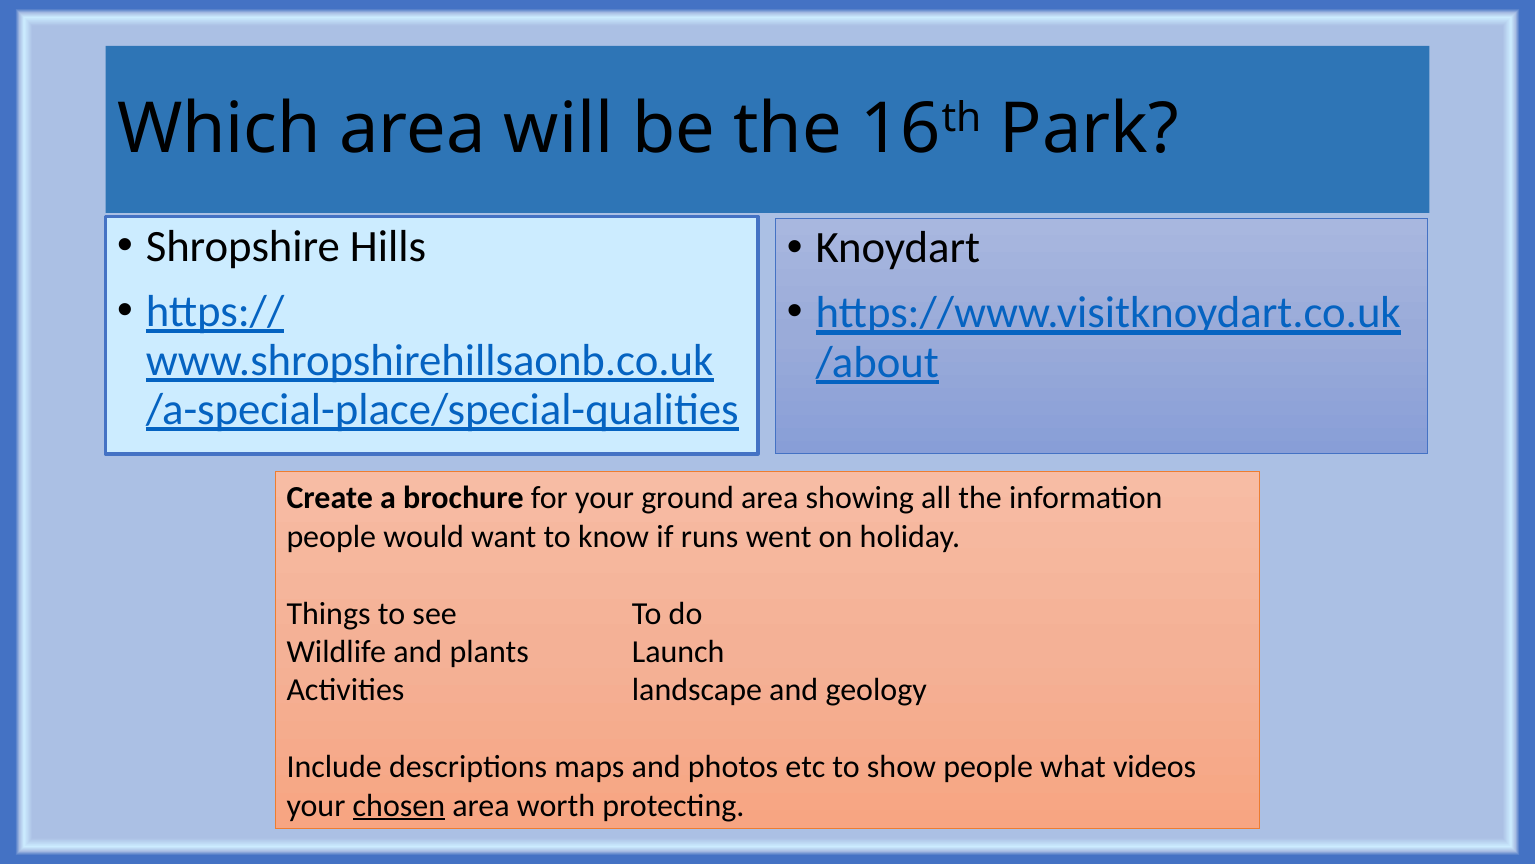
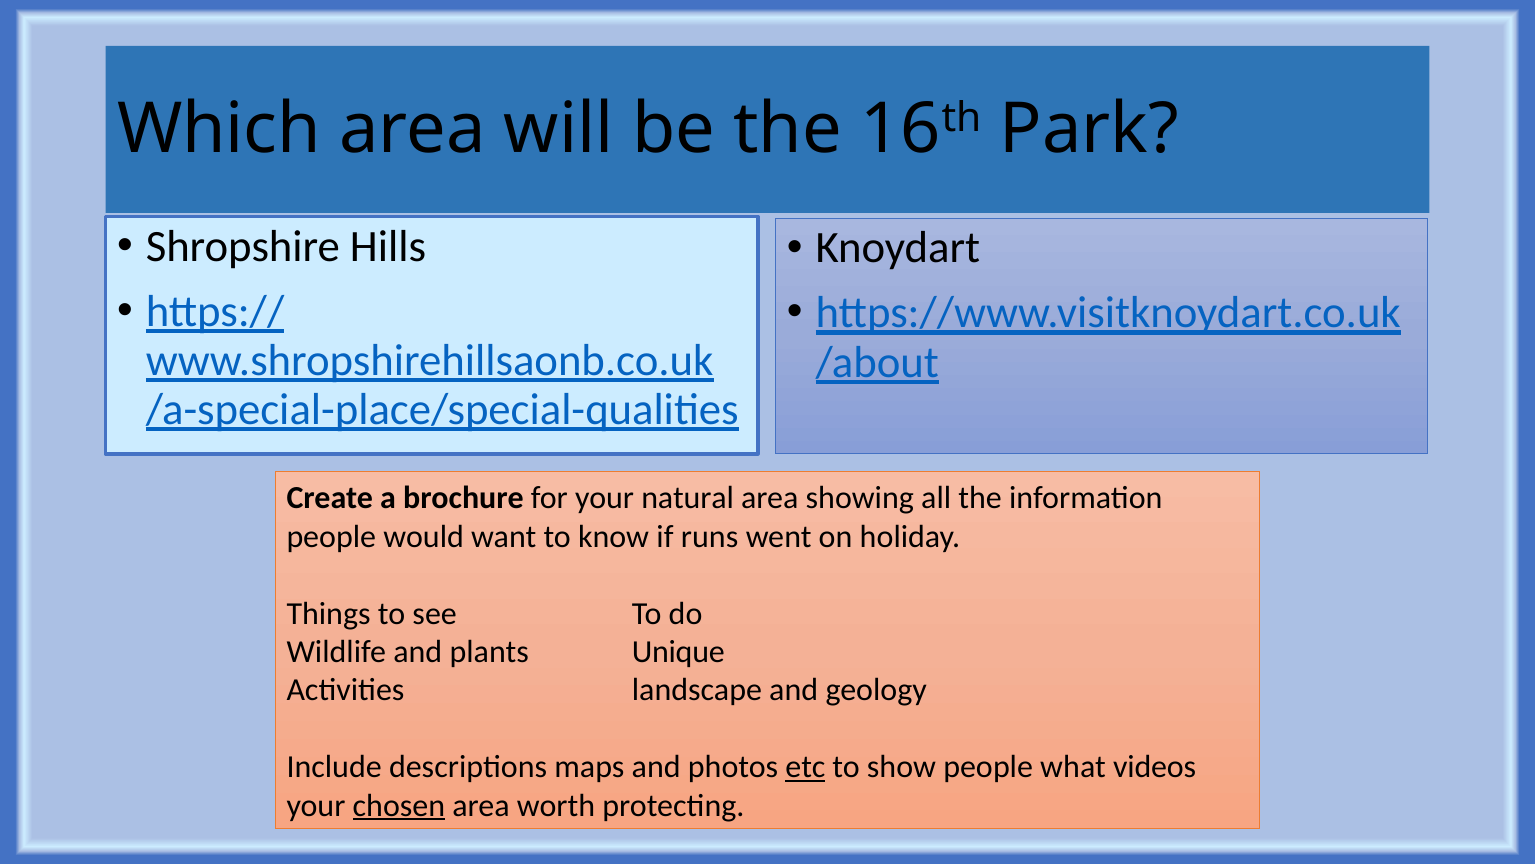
ground: ground -> natural
Launch: Launch -> Unique
etc underline: none -> present
